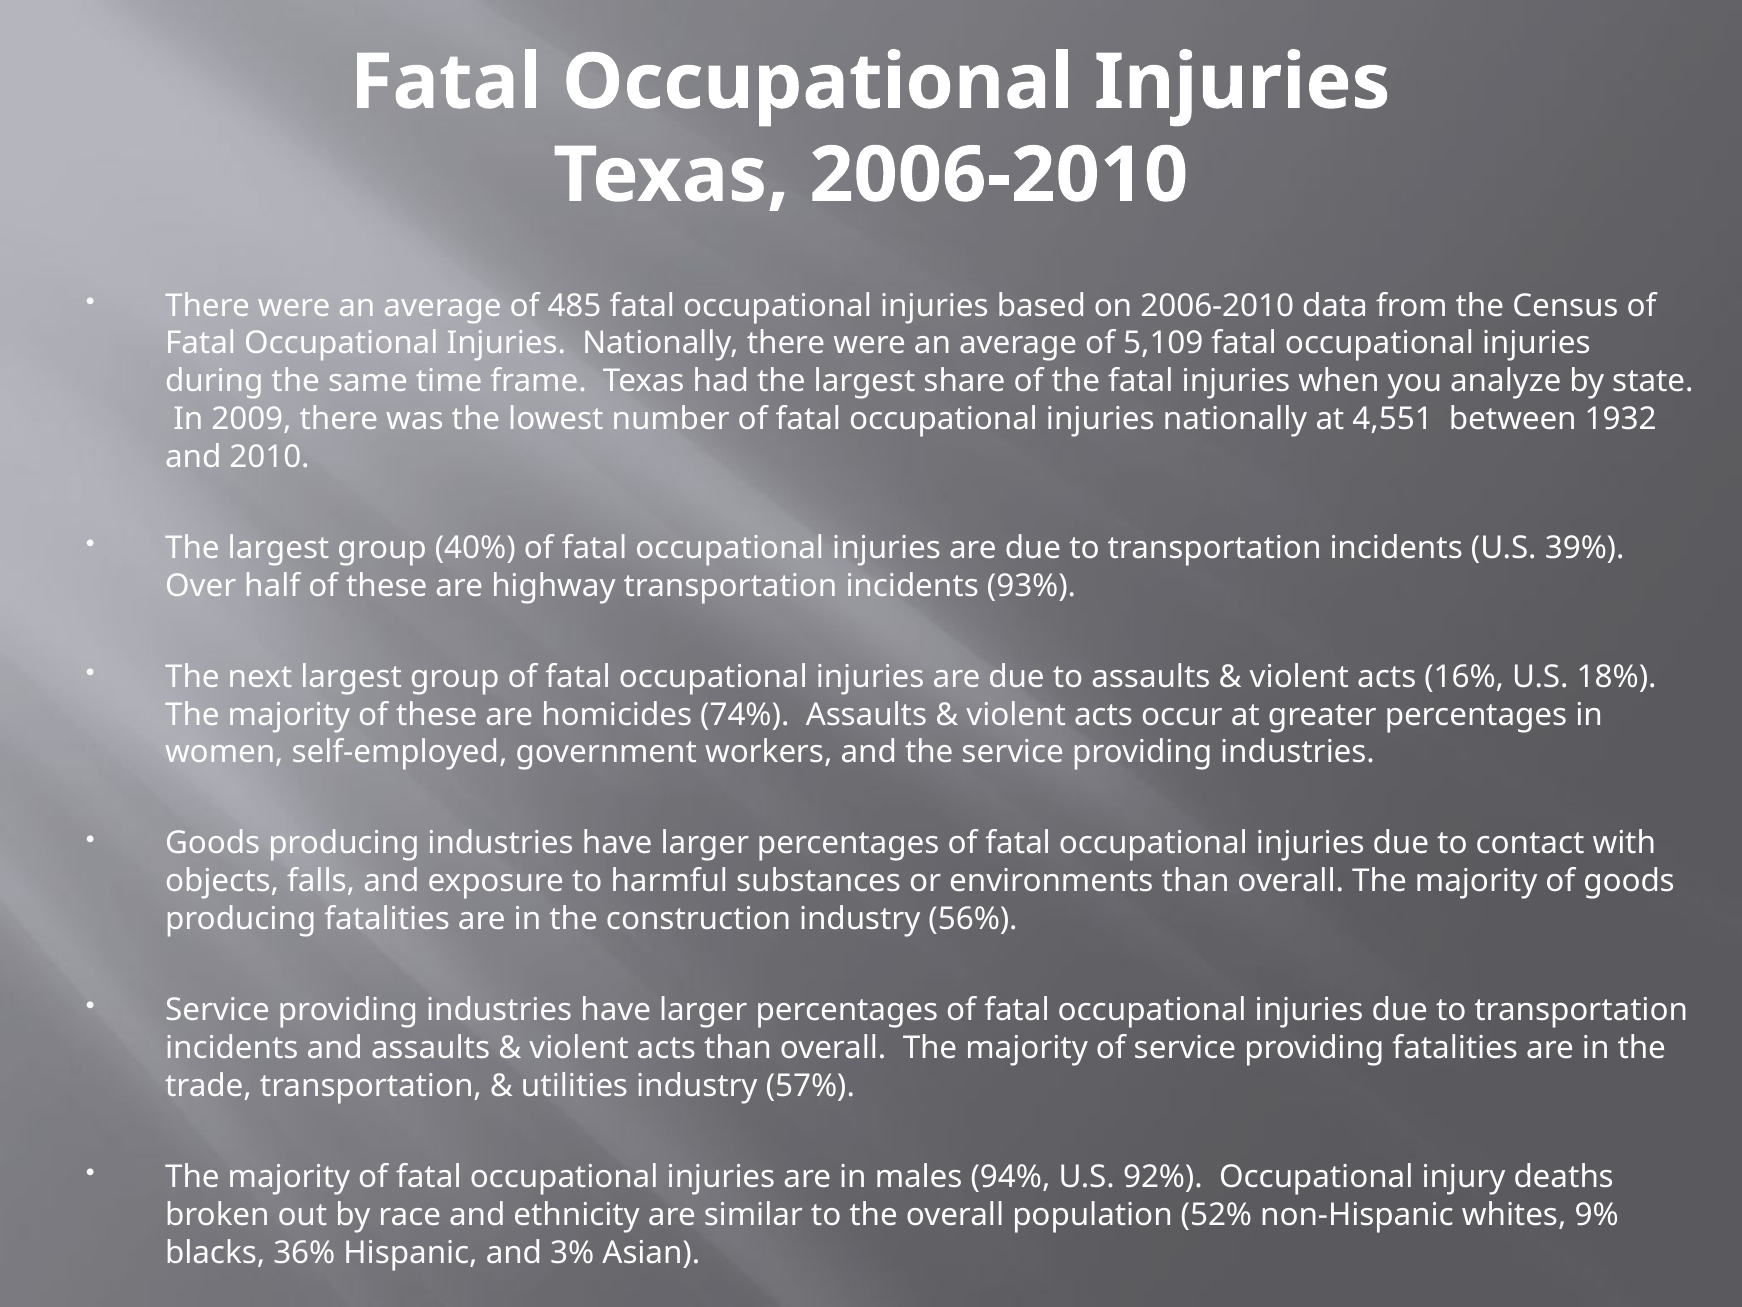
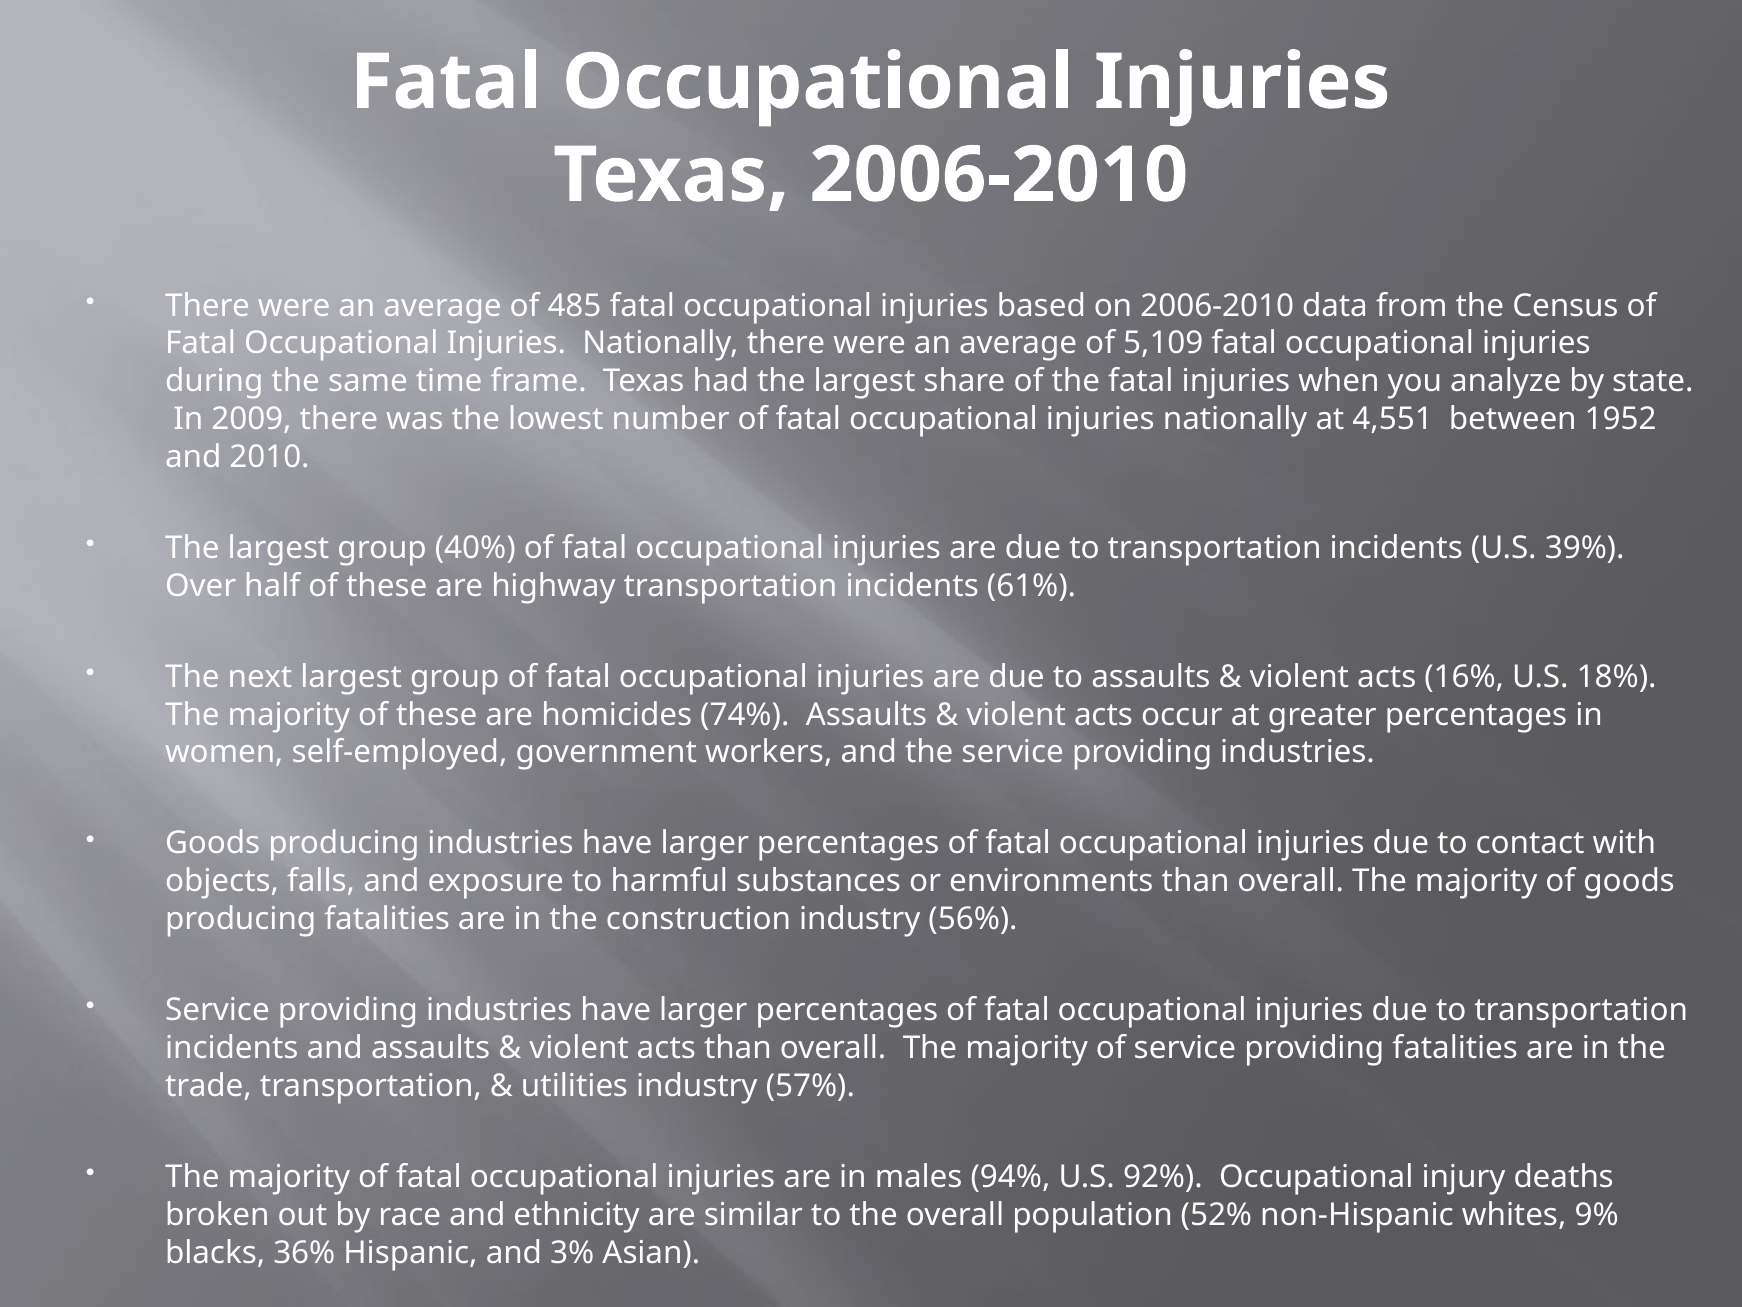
1932: 1932 -> 1952
93%: 93% -> 61%
